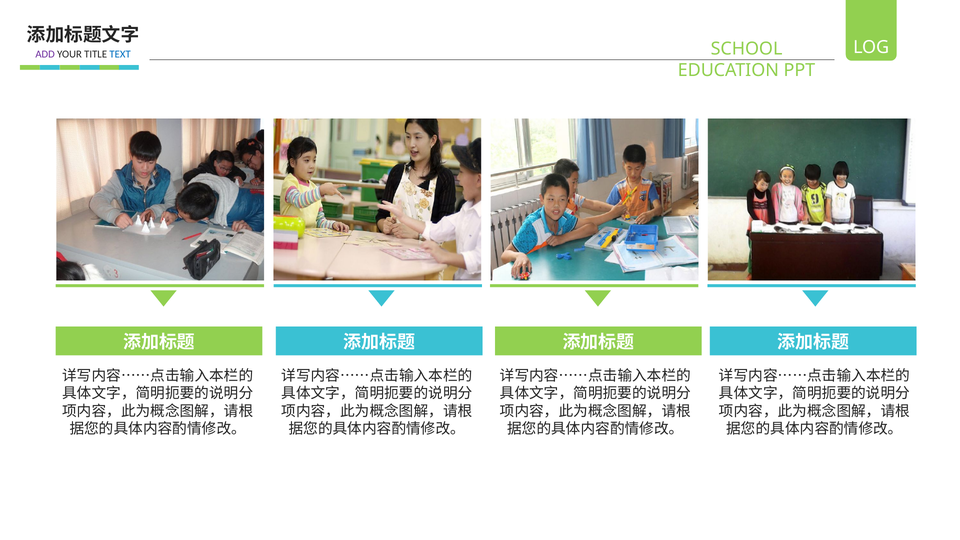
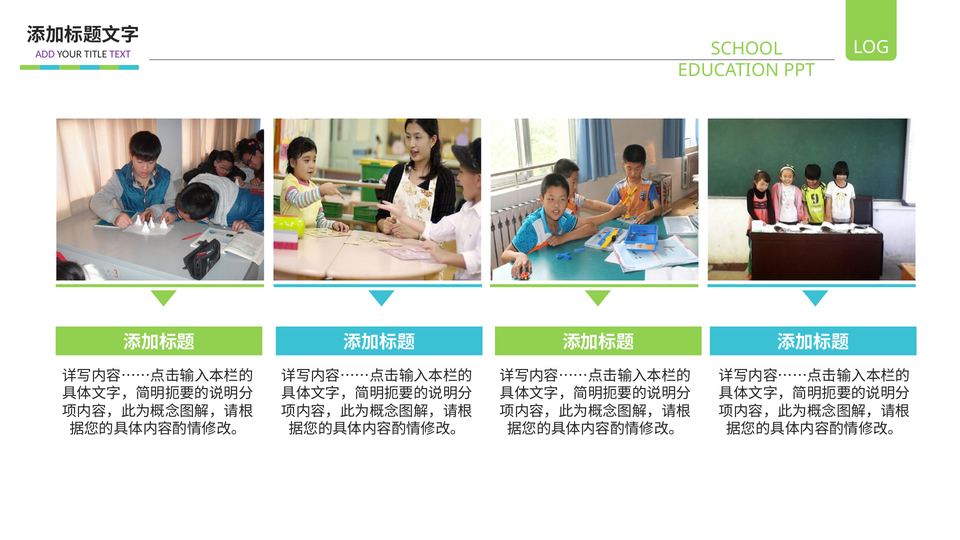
TEXT colour: blue -> purple
